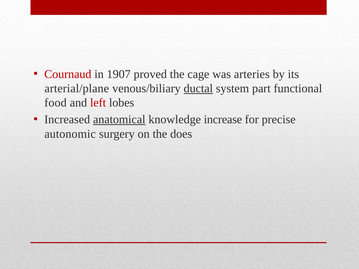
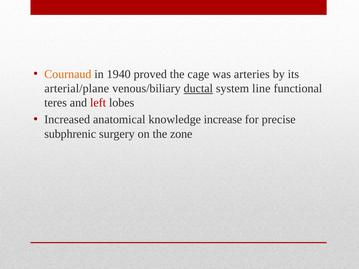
Cournaud colour: red -> orange
1907: 1907 -> 1940
part: part -> line
food: food -> teres
anatomical underline: present -> none
autonomic: autonomic -> subphrenic
does: does -> zone
